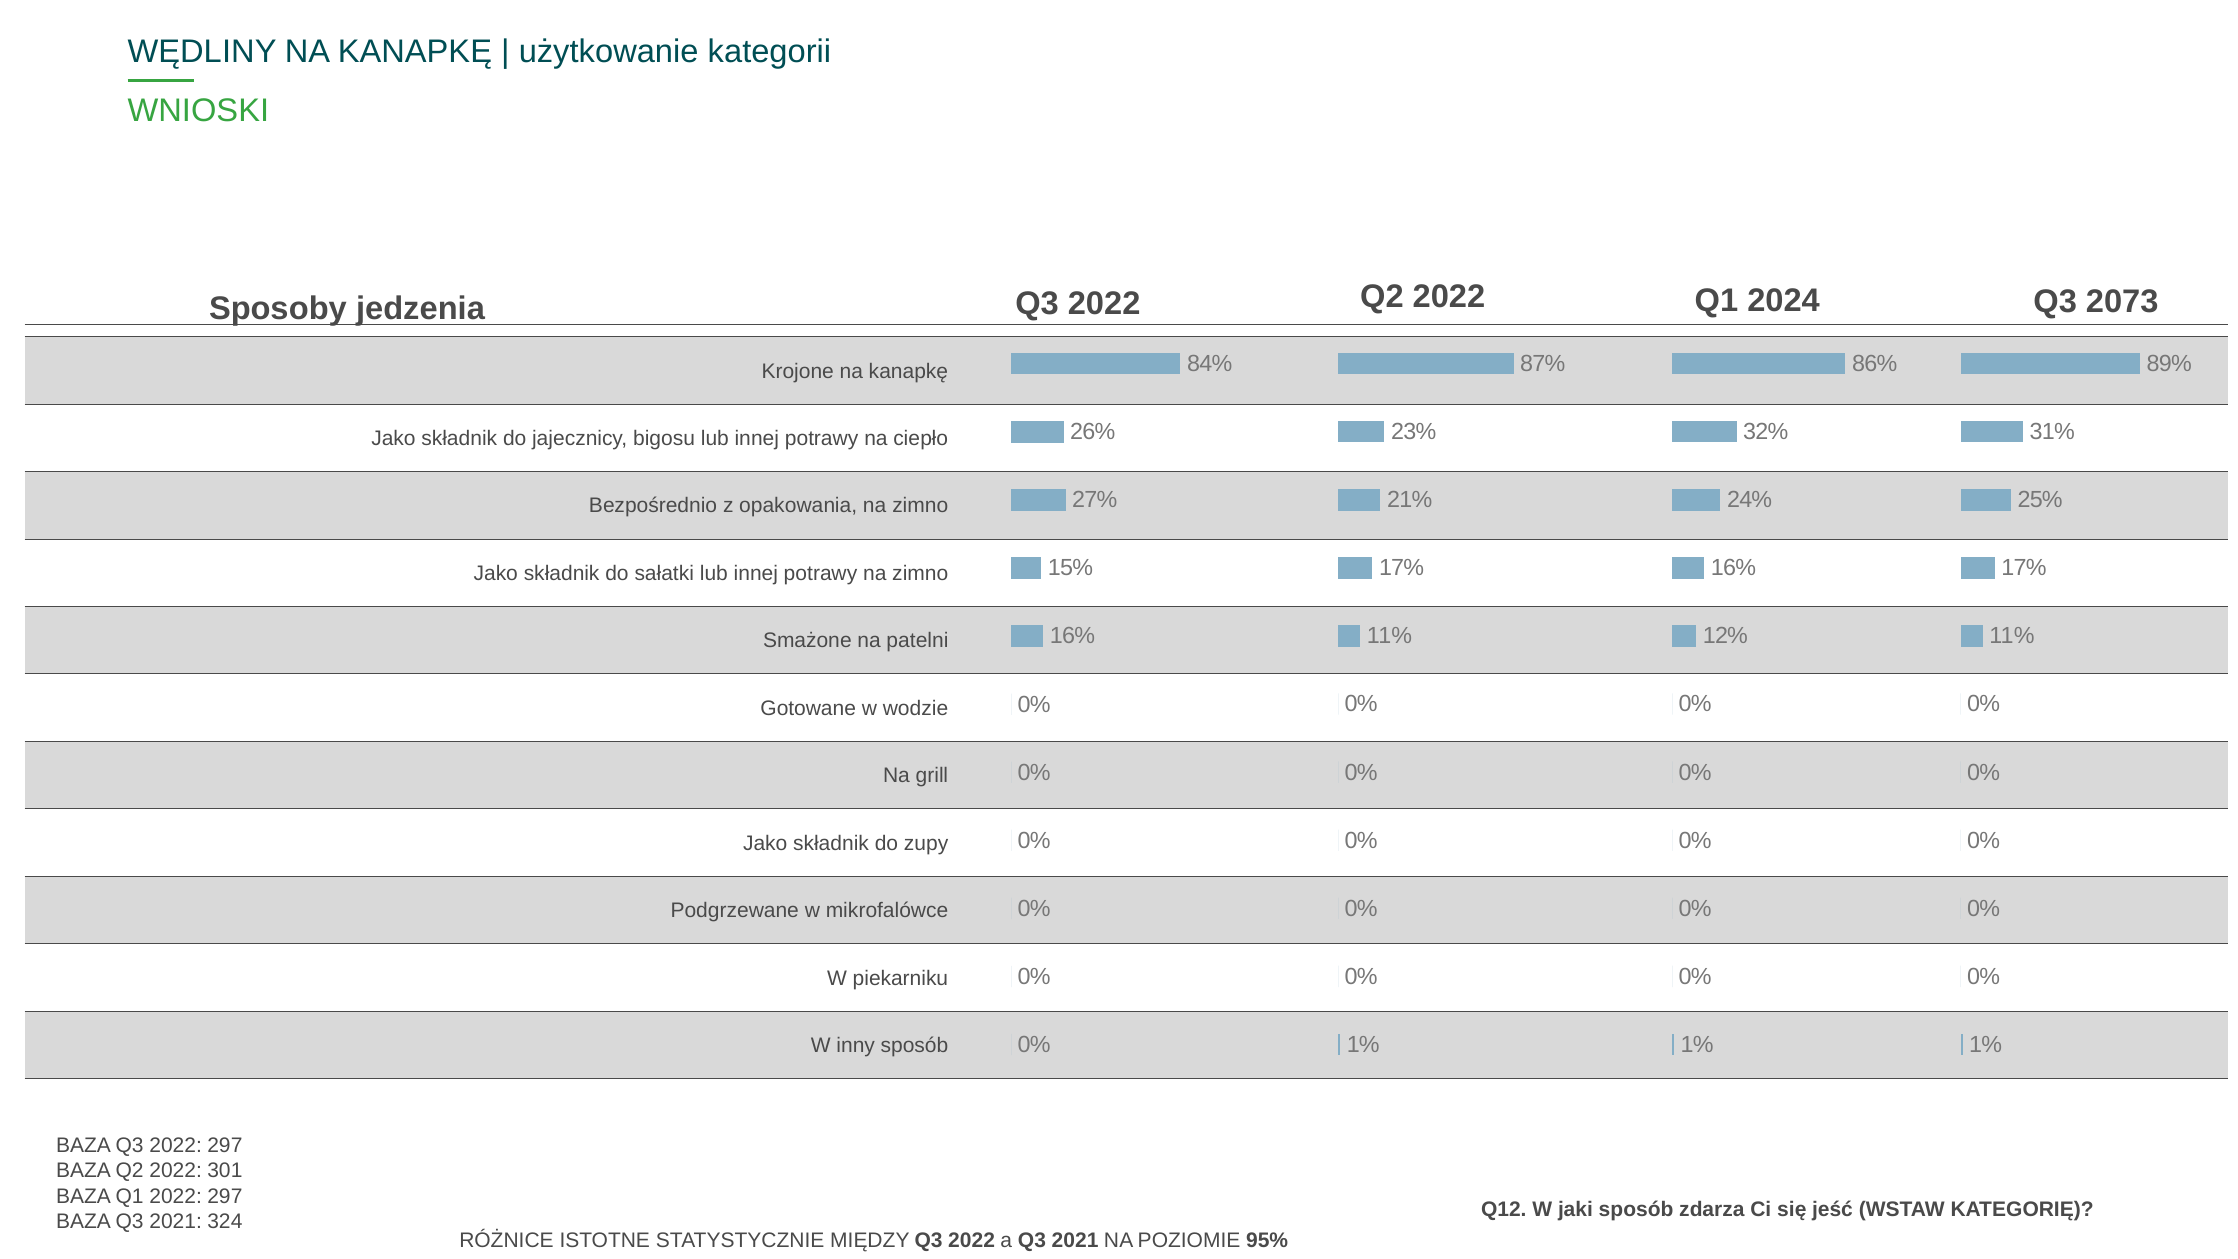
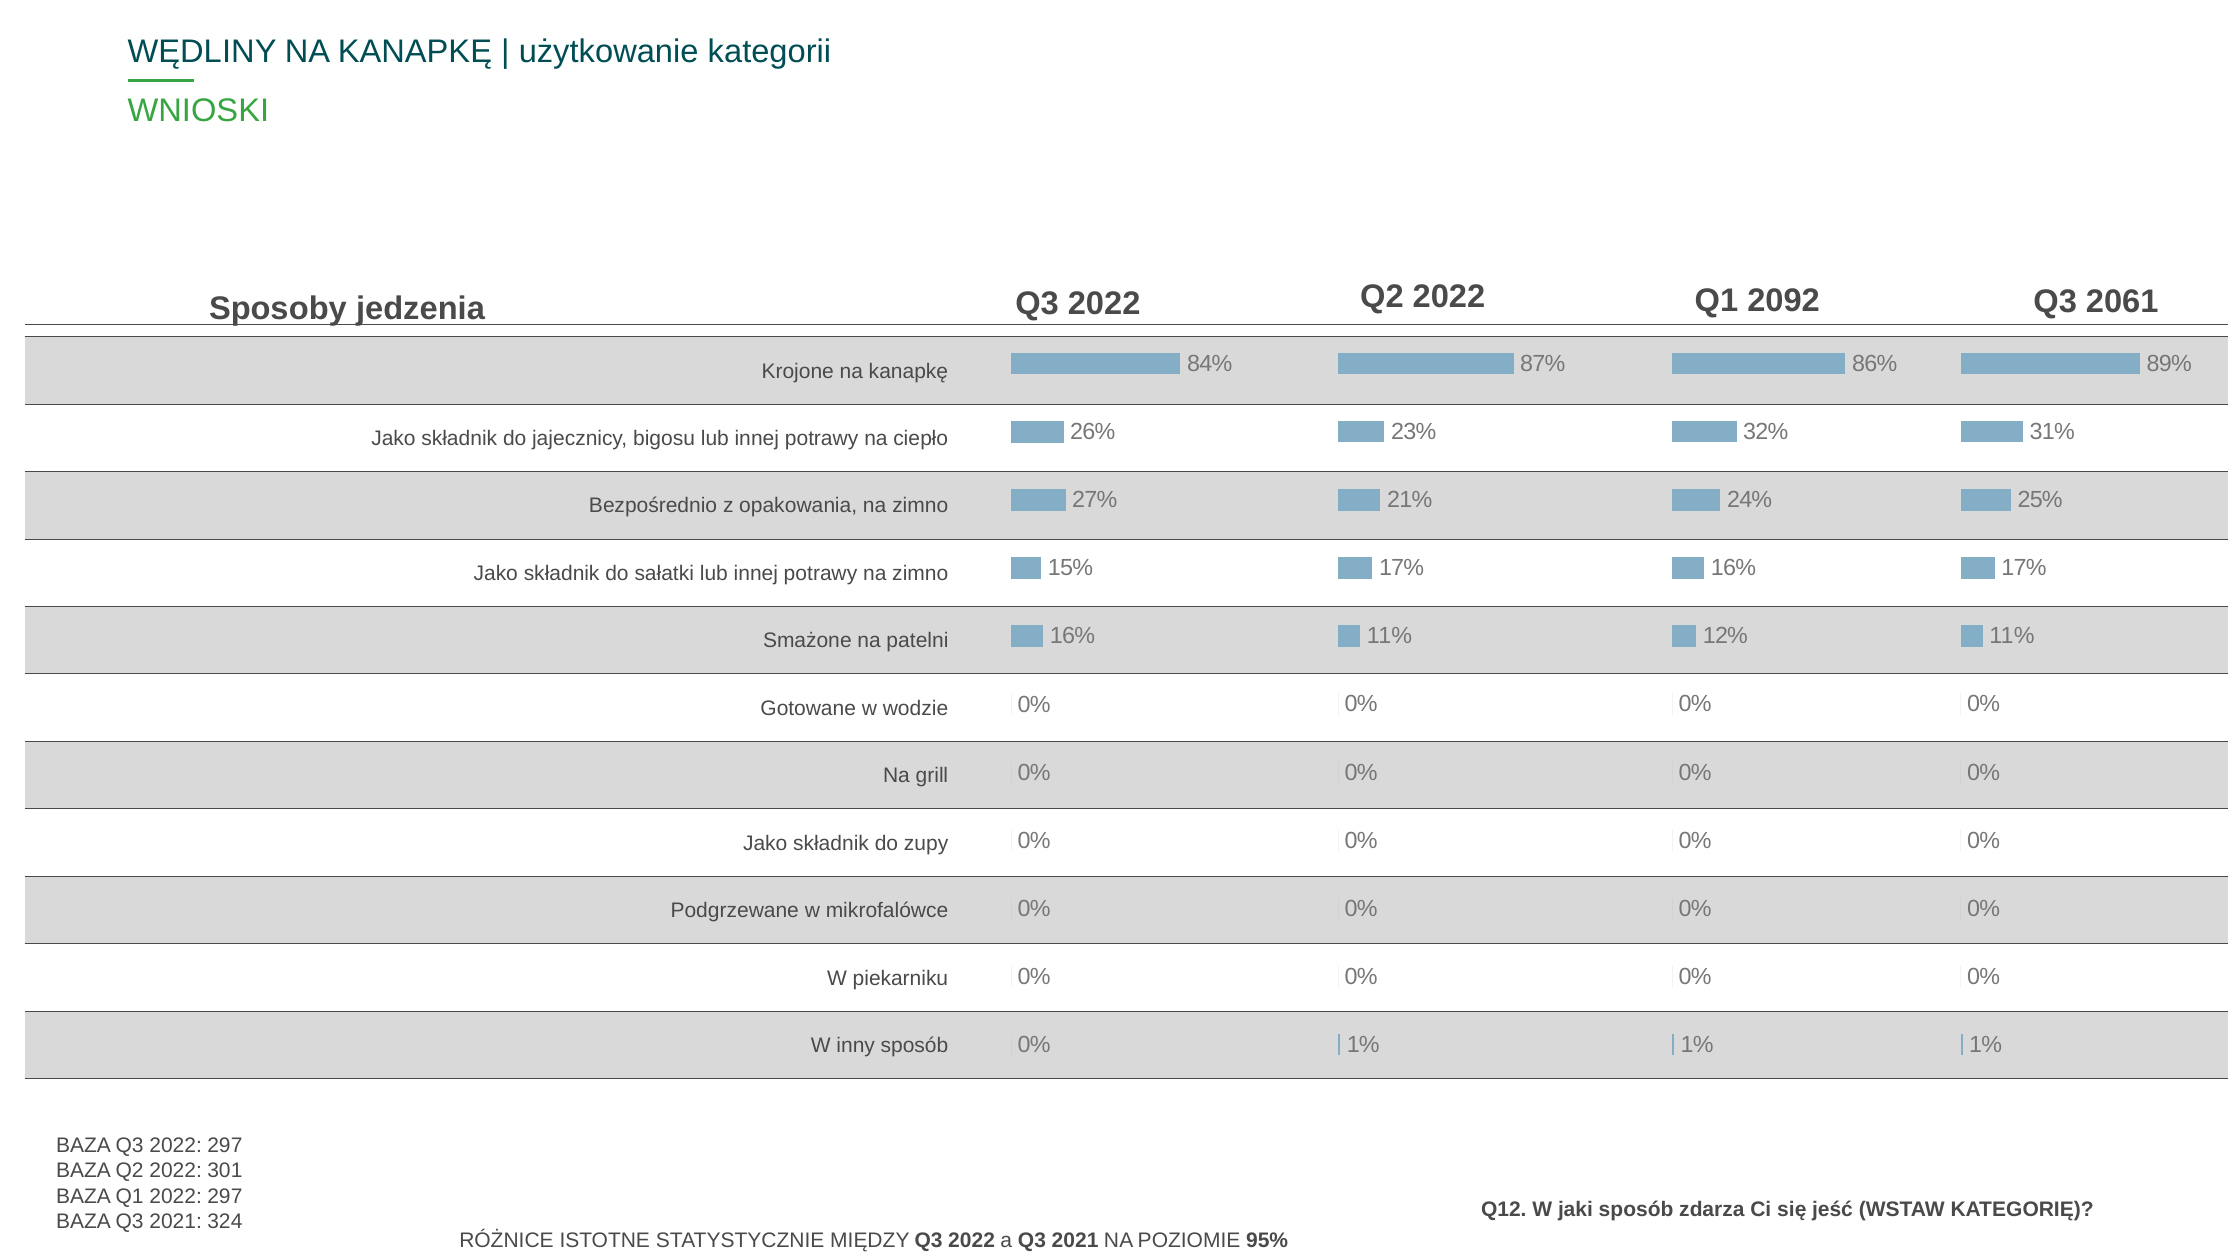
2024: 2024 -> 2092
2073: 2073 -> 2061
